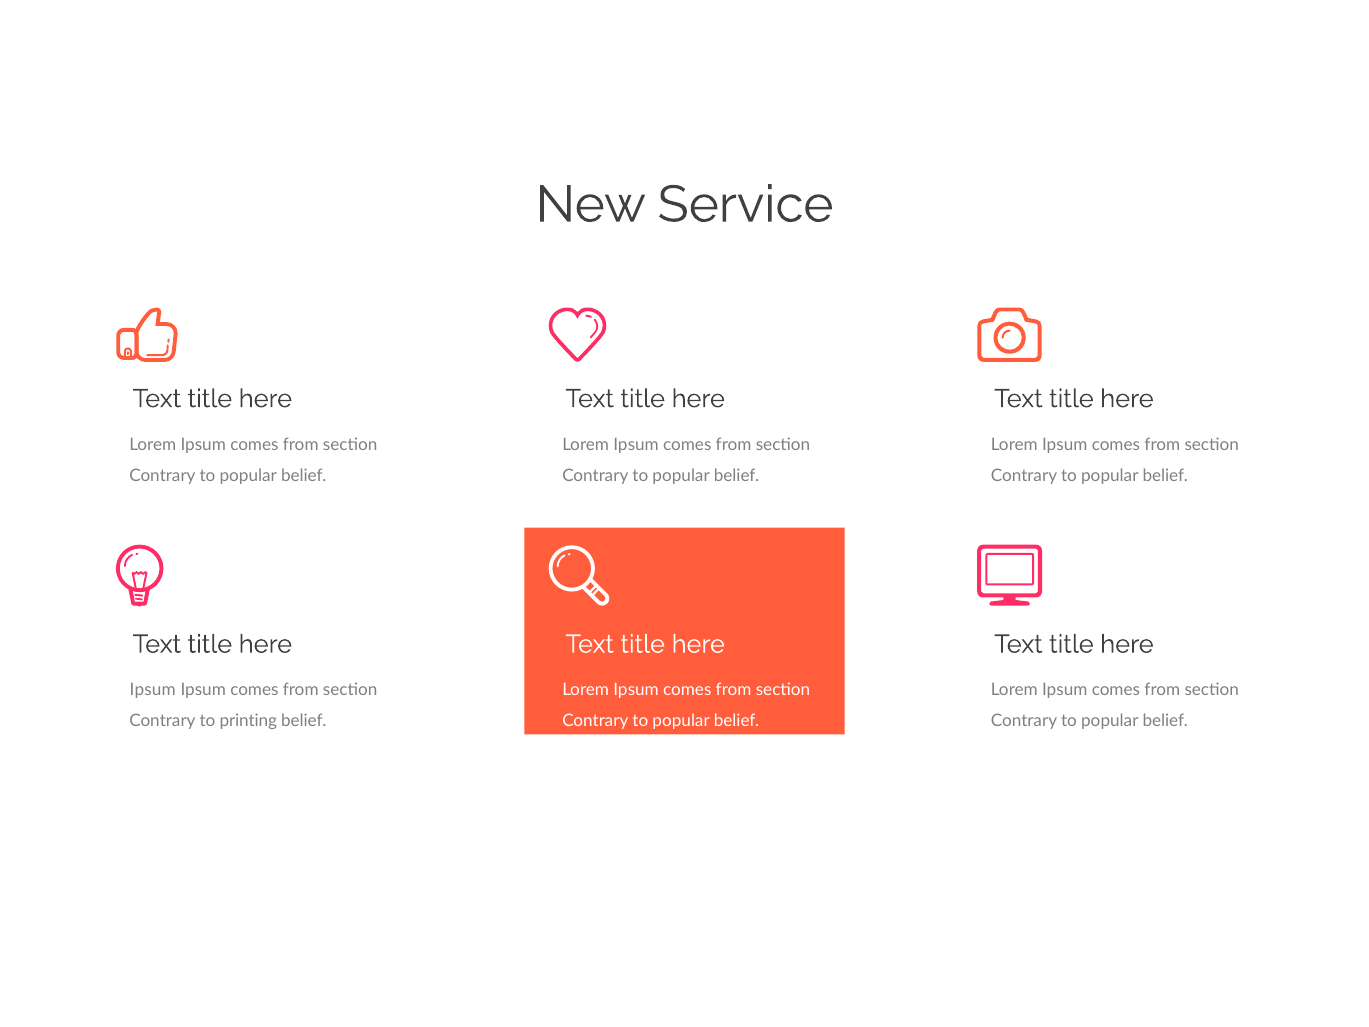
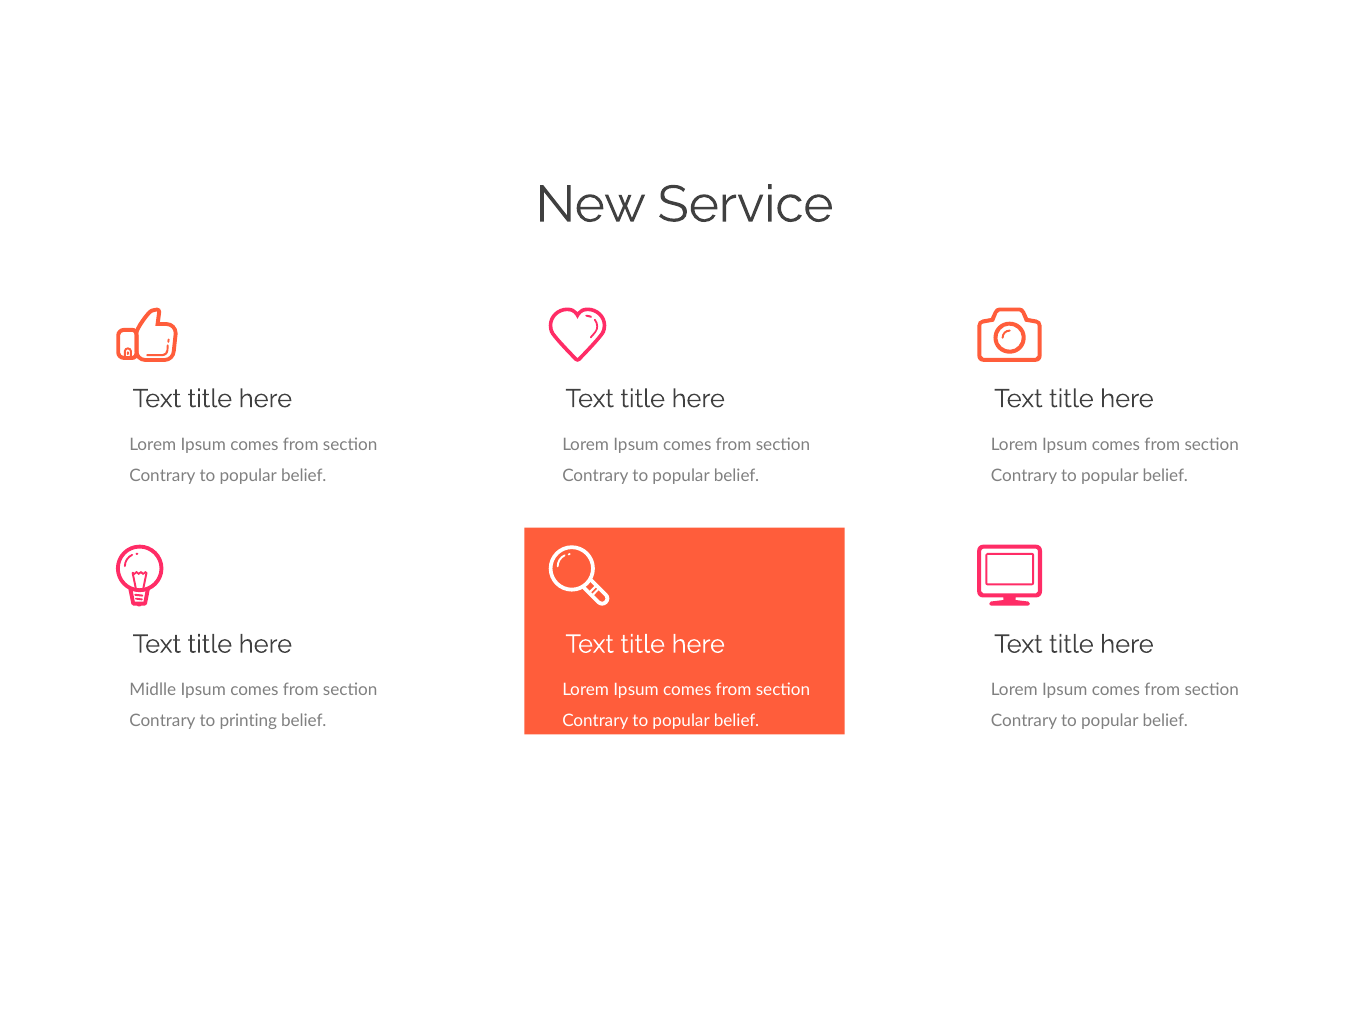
Ipsum at (153, 690): Ipsum -> Midlle
